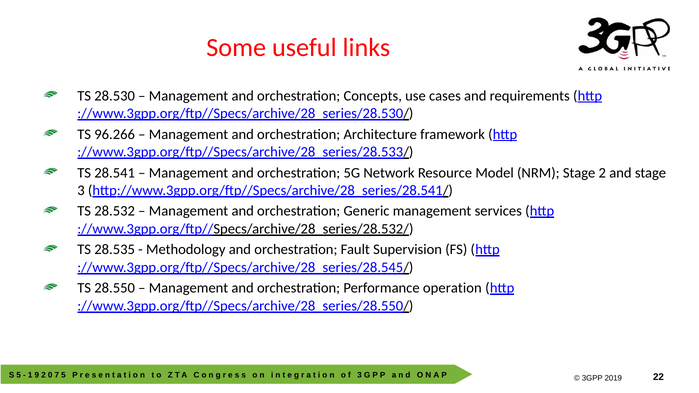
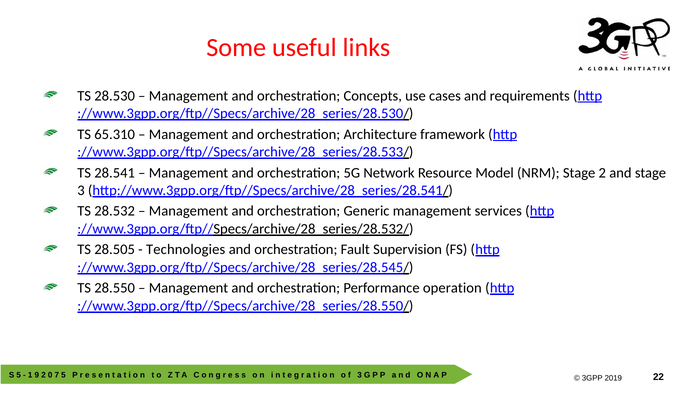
96.266: 96.266 -> 65.310
28.535: 28.535 -> 28.505
Methodology: Methodology -> Technologies
